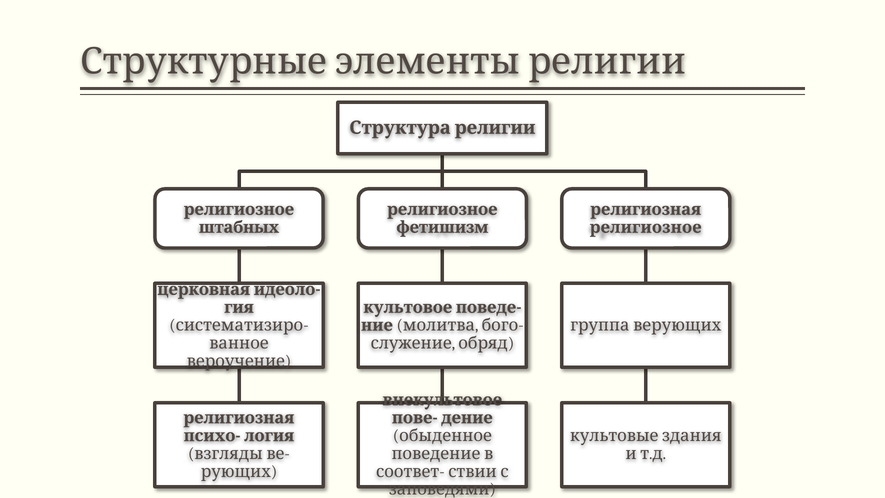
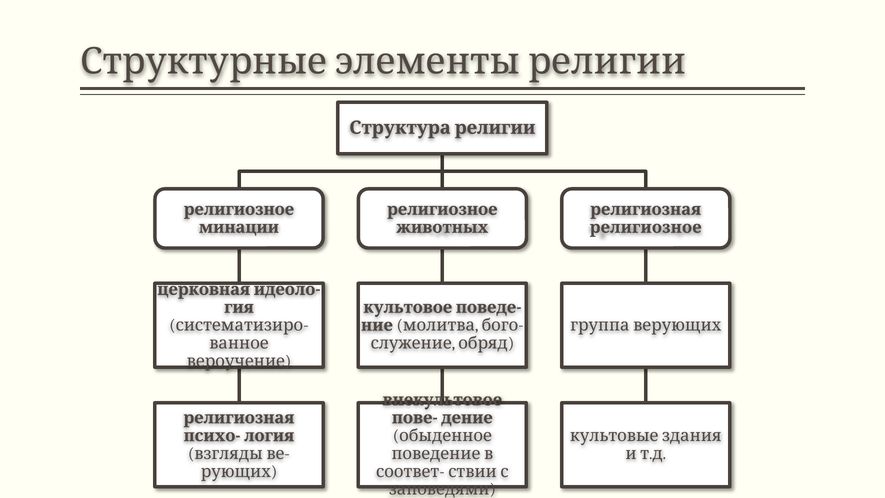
штабных: штабных -> минации
фетишизм: фетишизм -> животных
